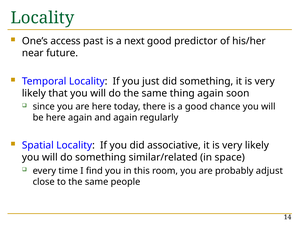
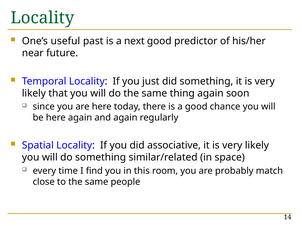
access: access -> useful
adjust: adjust -> match
